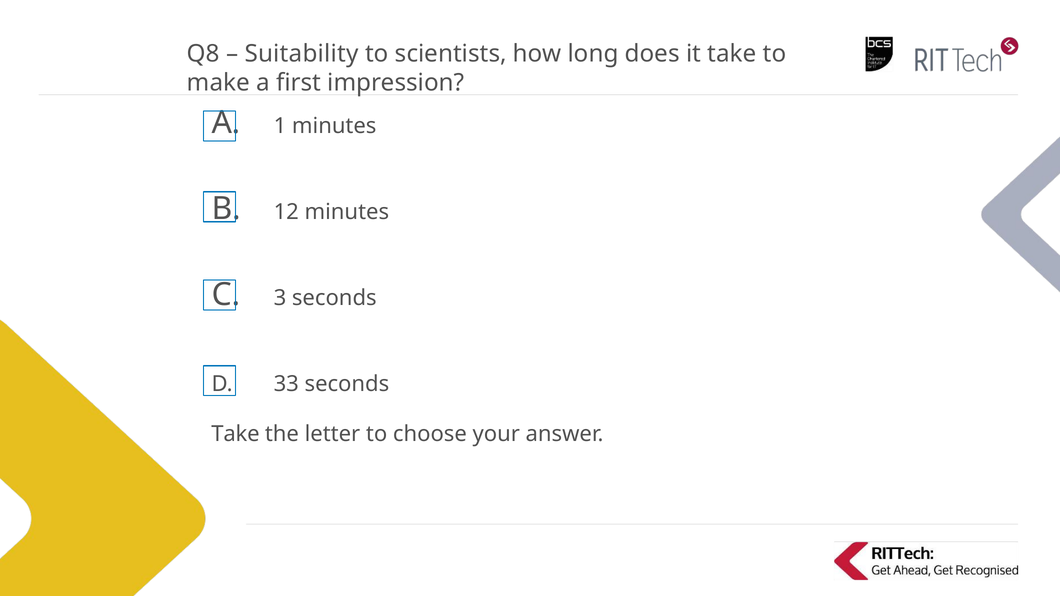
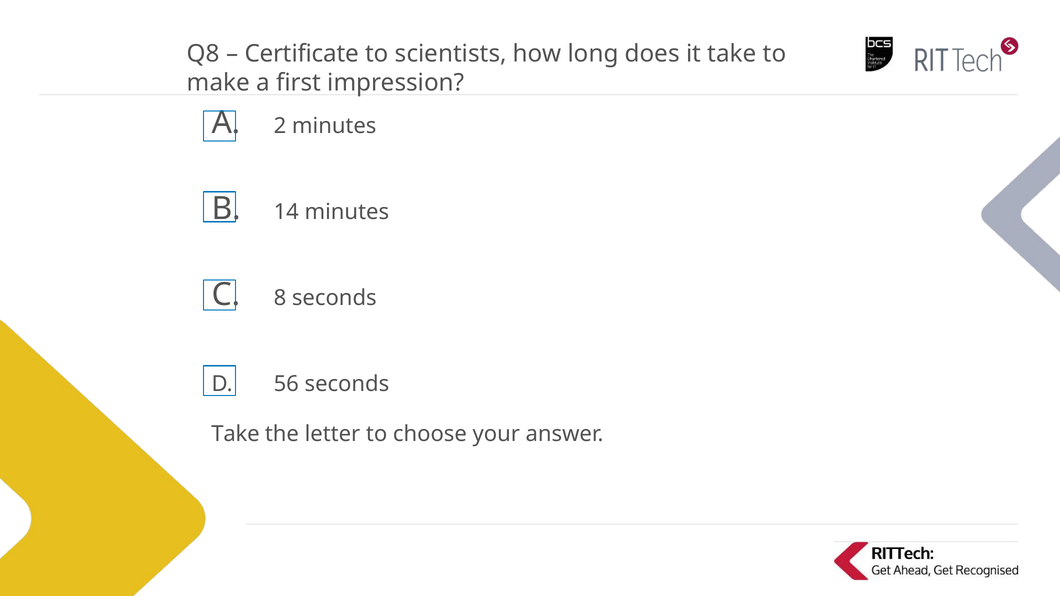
Suitability: Suitability -> Certificate
1: 1 -> 2
12: 12 -> 14
3: 3 -> 8
33: 33 -> 56
